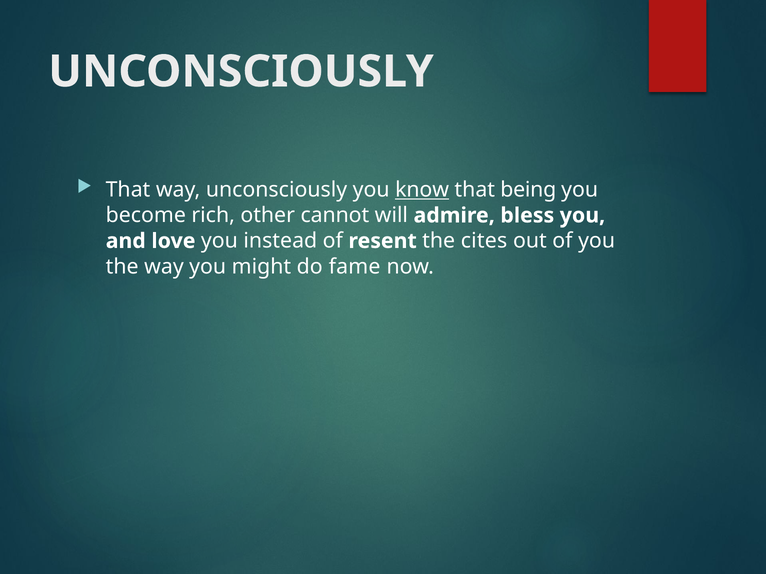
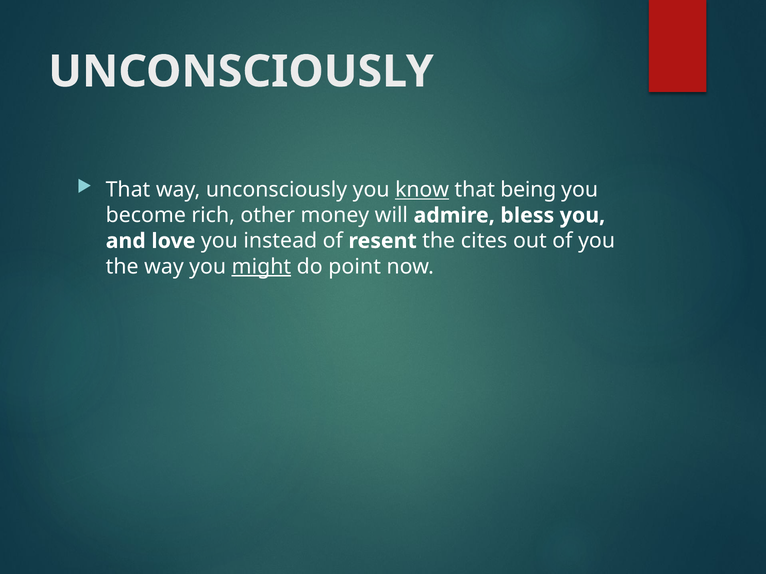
cannot: cannot -> money
might underline: none -> present
fame: fame -> point
